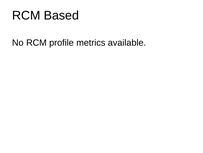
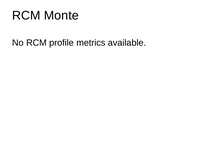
Based: Based -> Monte
